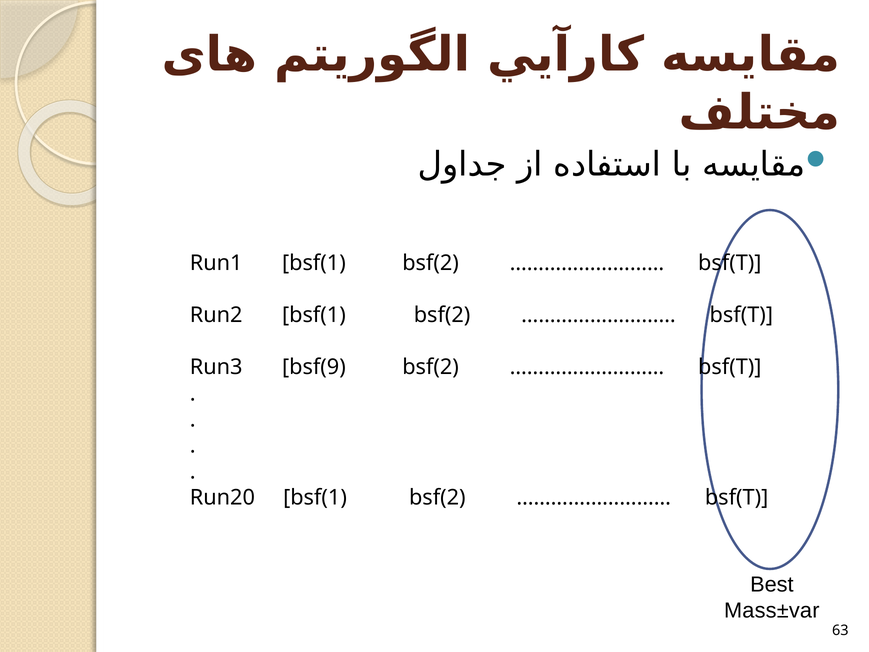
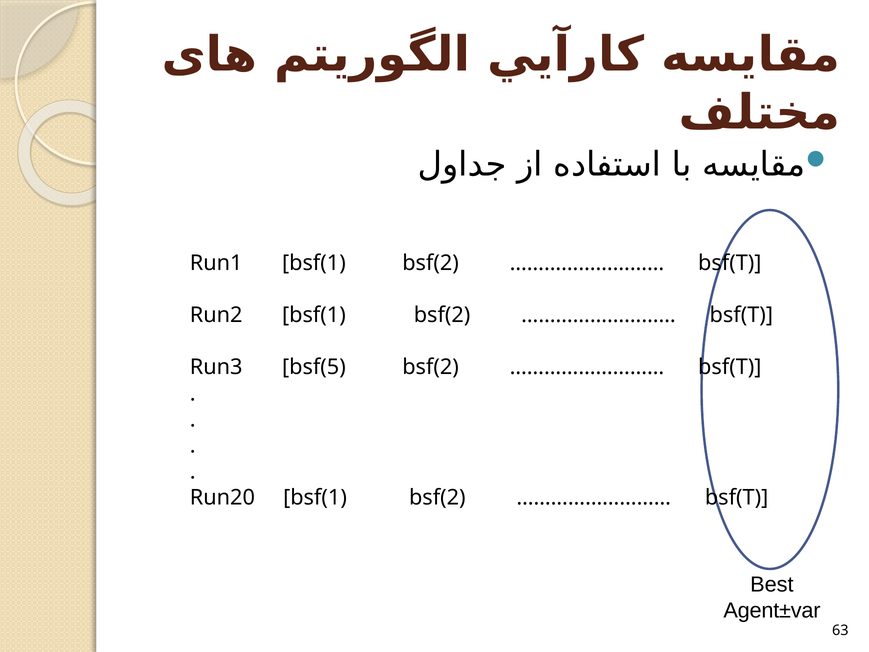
bsf(9: bsf(9 -> bsf(5
Mass±var: Mass±var -> Agent±var
